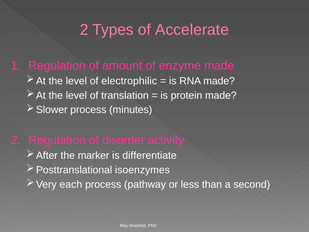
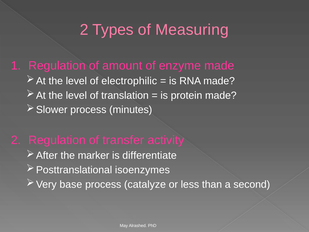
Accelerate: Accelerate -> Measuring
disorder: disorder -> transfer
each: each -> base
pathway: pathway -> catalyze
